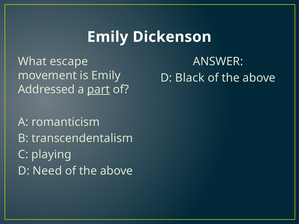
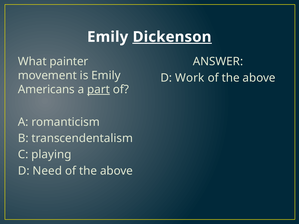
Dickenson underline: none -> present
escape: escape -> painter
Black: Black -> Work
Addressed: Addressed -> Americans
